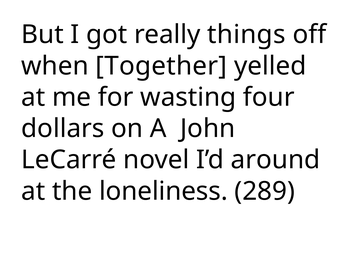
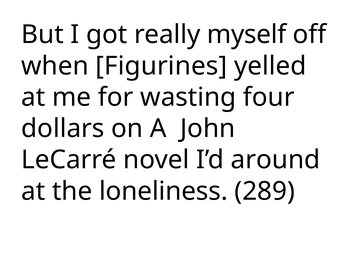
things: things -> myself
Together: Together -> Figurines
